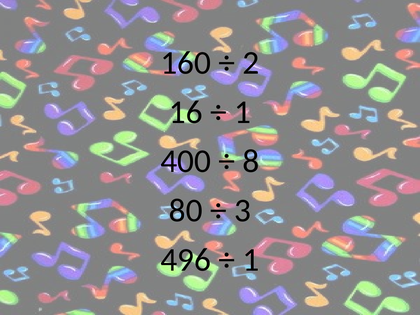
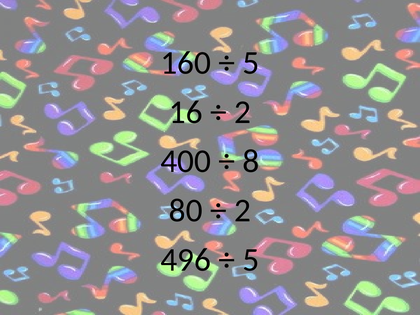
2 at (251, 63): 2 -> 5
1 at (242, 112): 1 -> 2
3 at (242, 211): 3 -> 2
1 at (251, 260): 1 -> 5
